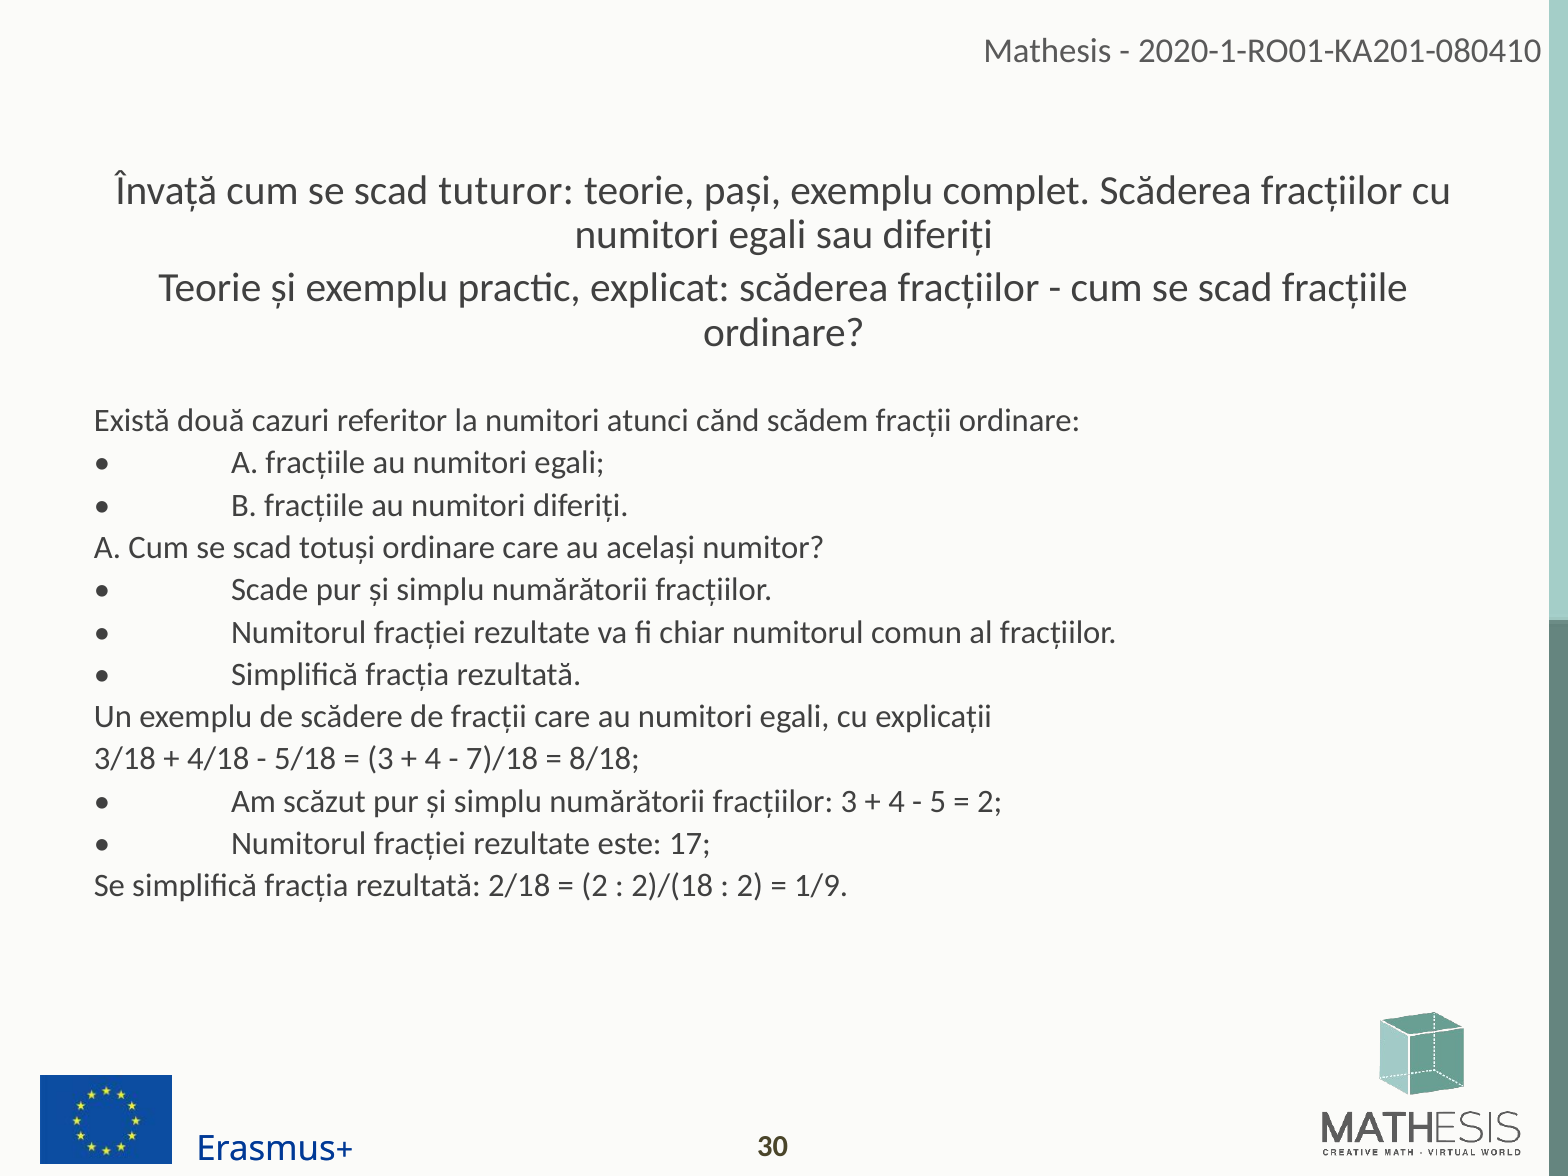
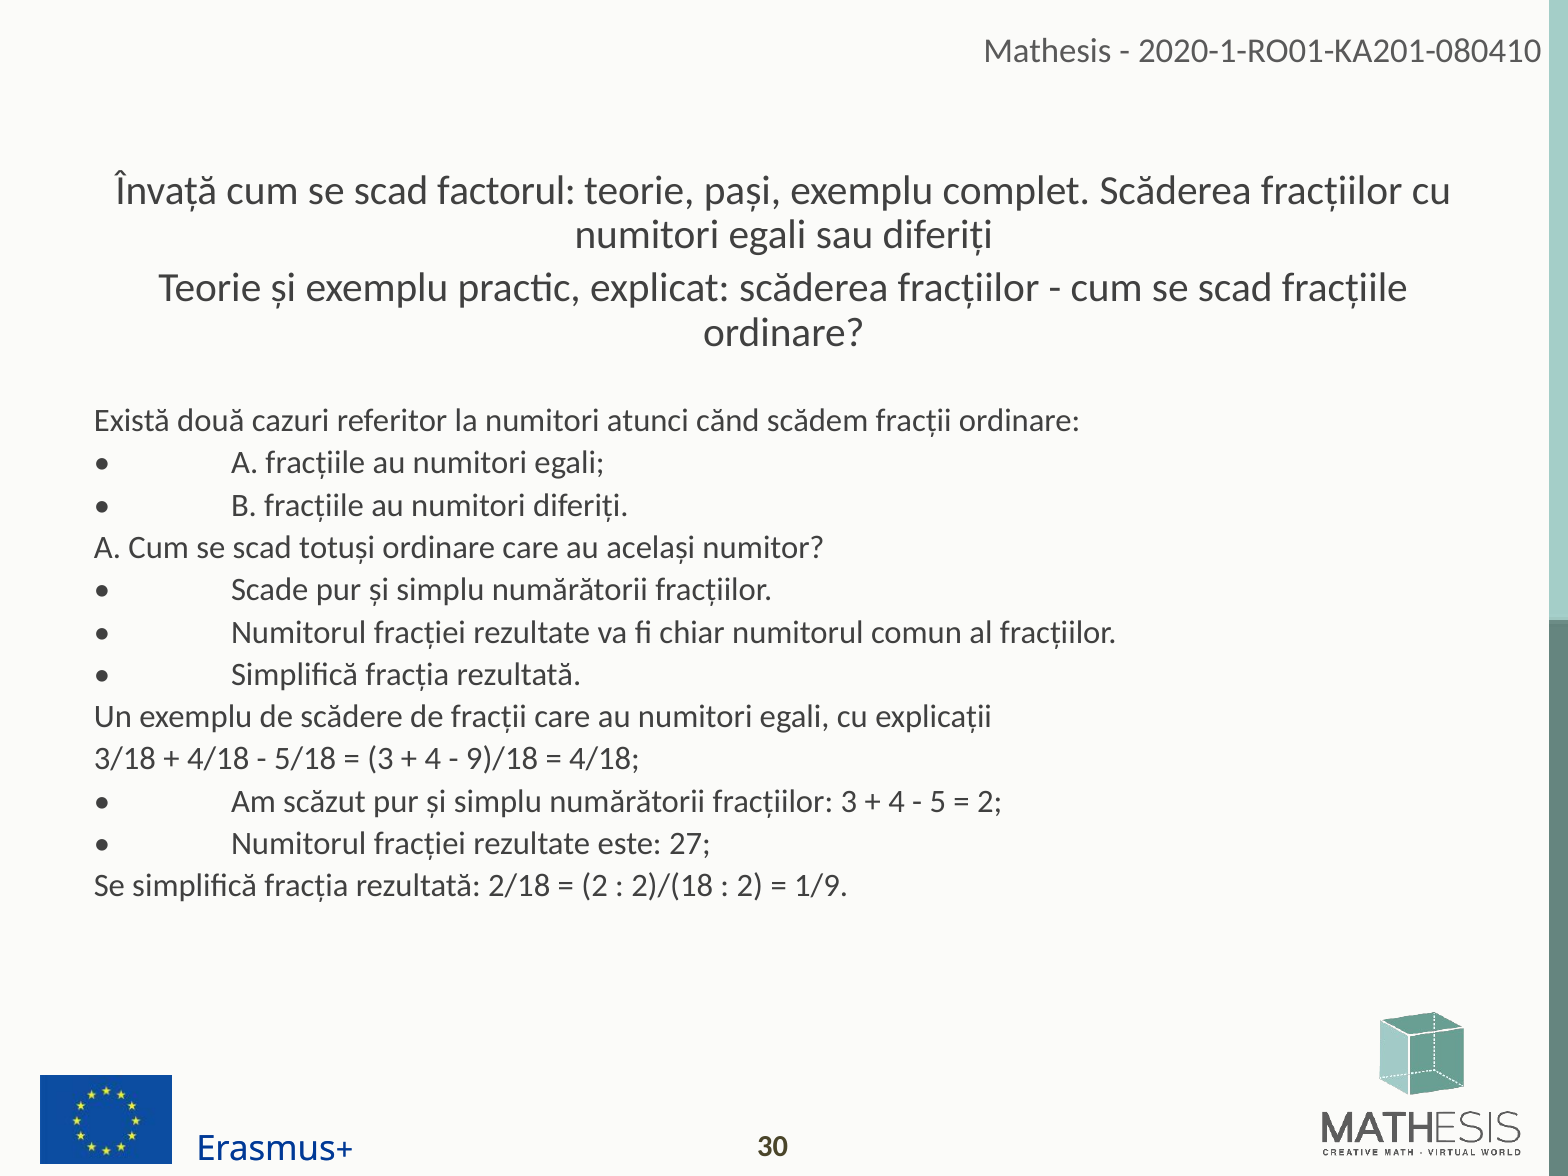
tuturor: tuturor -> factorul
7)/18: 7)/18 -> 9)/18
8/18 at (605, 759): 8/18 -> 4/18
17: 17 -> 27
